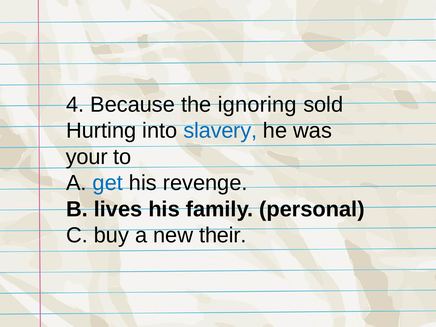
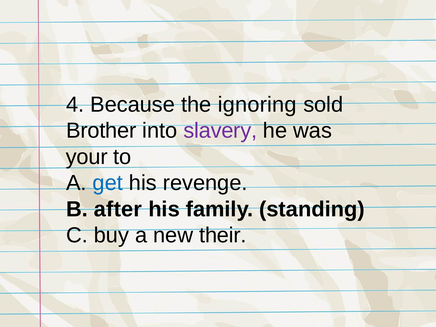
Hurting: Hurting -> Brother
slavery colour: blue -> purple
lives: lives -> after
personal: personal -> standing
